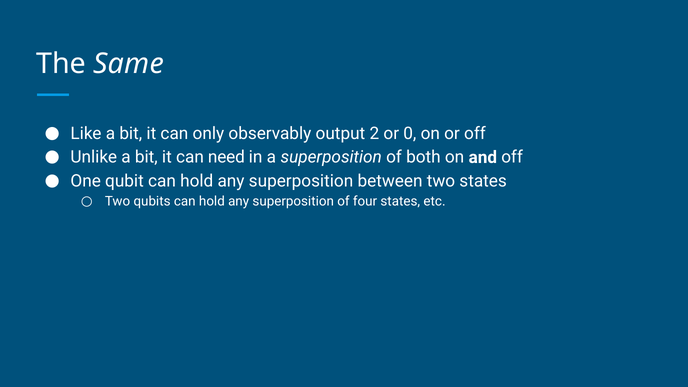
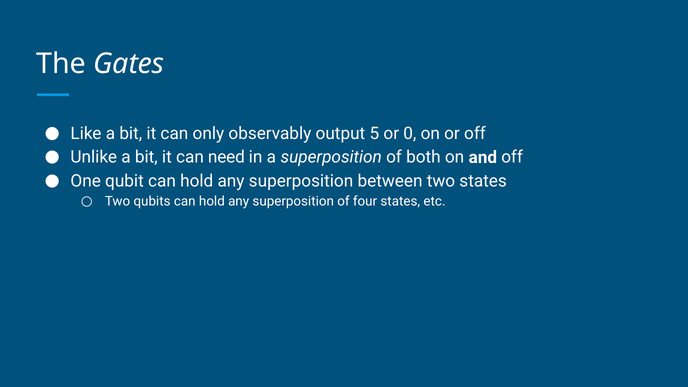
Same: Same -> Gates
2: 2 -> 5
